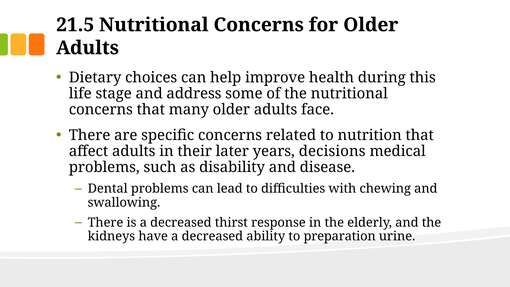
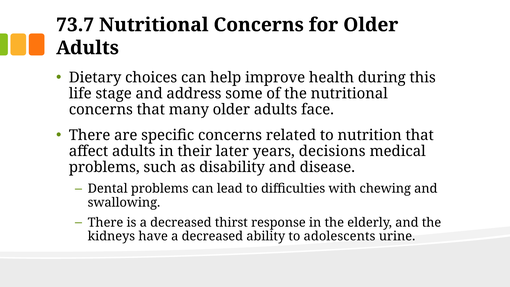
21.5: 21.5 -> 73.7
preparation: preparation -> adolescents
